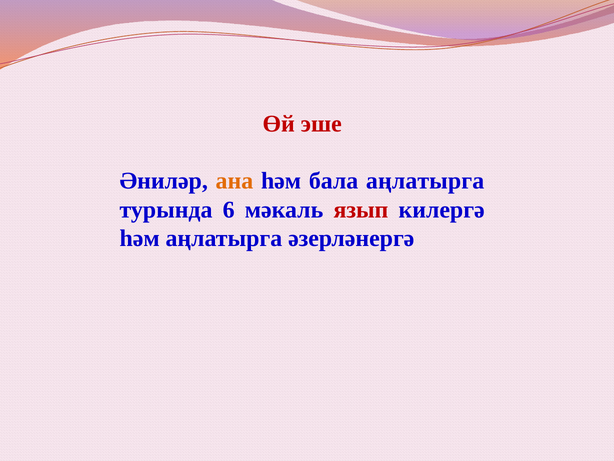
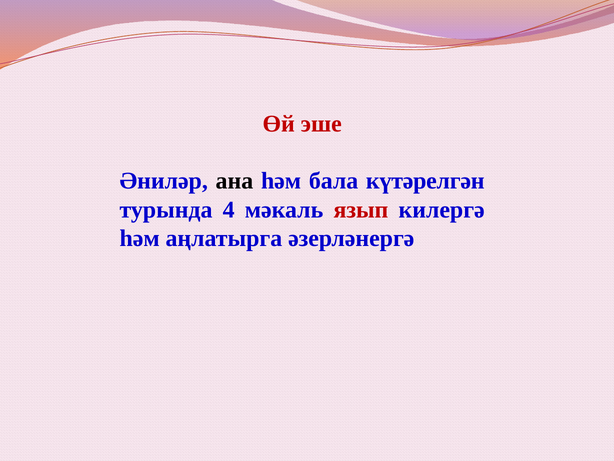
ана colour: orange -> black
бала аңлатырга: аңлатырга -> күтәрелгән
6: 6 -> 4
